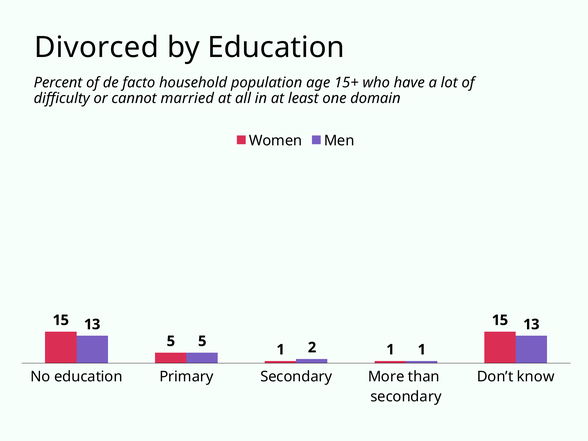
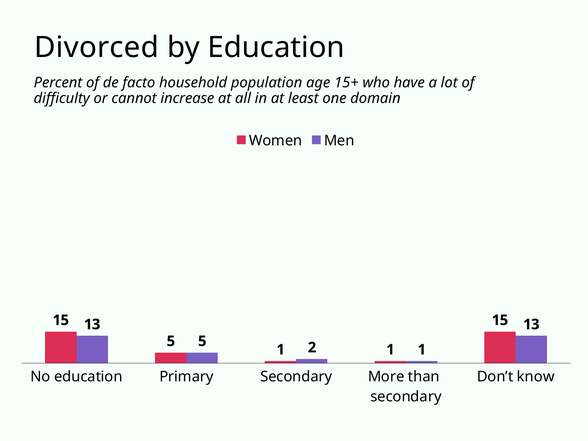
married: married -> increase
